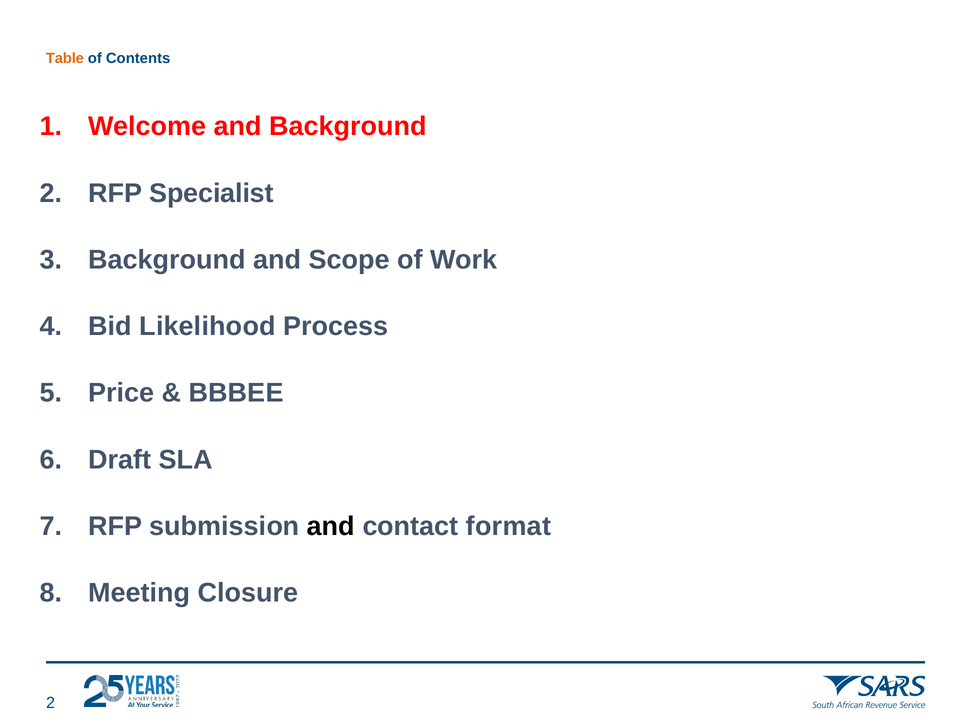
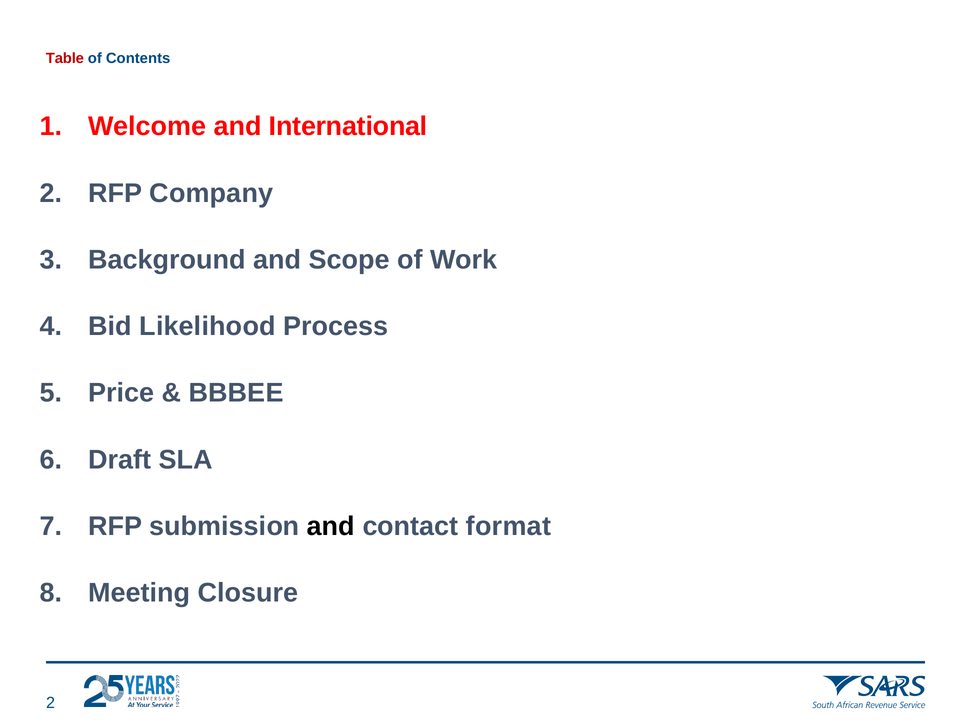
Table colour: orange -> red
and Background: Background -> International
Specialist: Specialist -> Company
